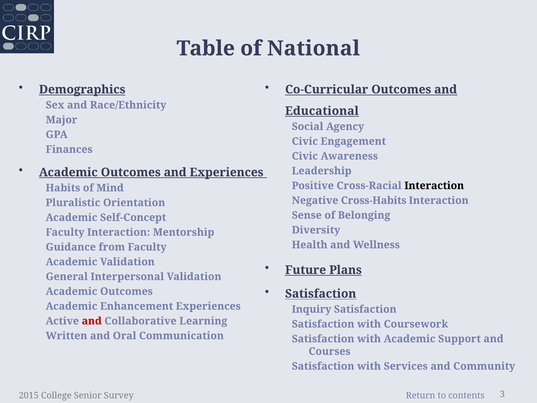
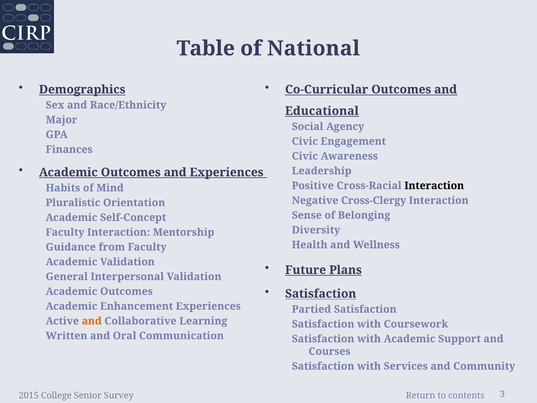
Cross-Habits: Cross-Habits -> Cross-Clergy
Inquiry: Inquiry -> Partied
and at (92, 321) colour: red -> orange
